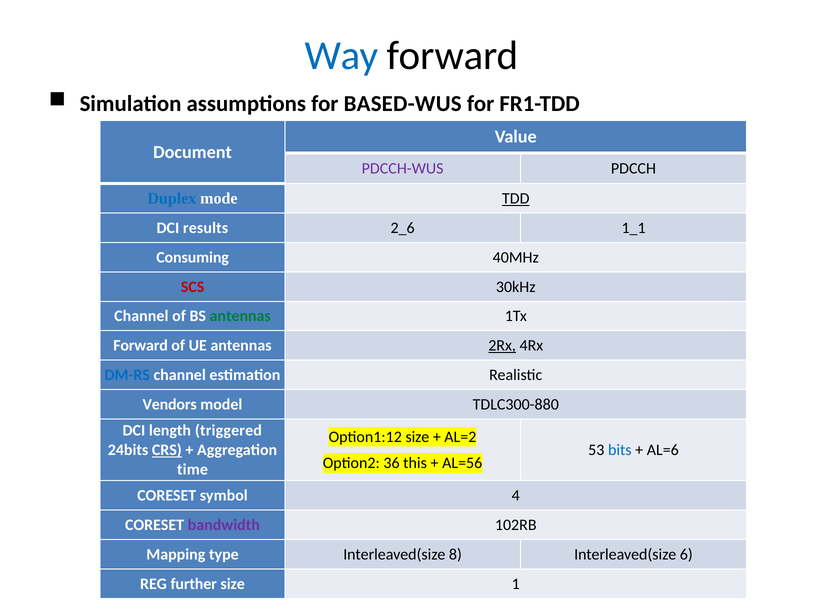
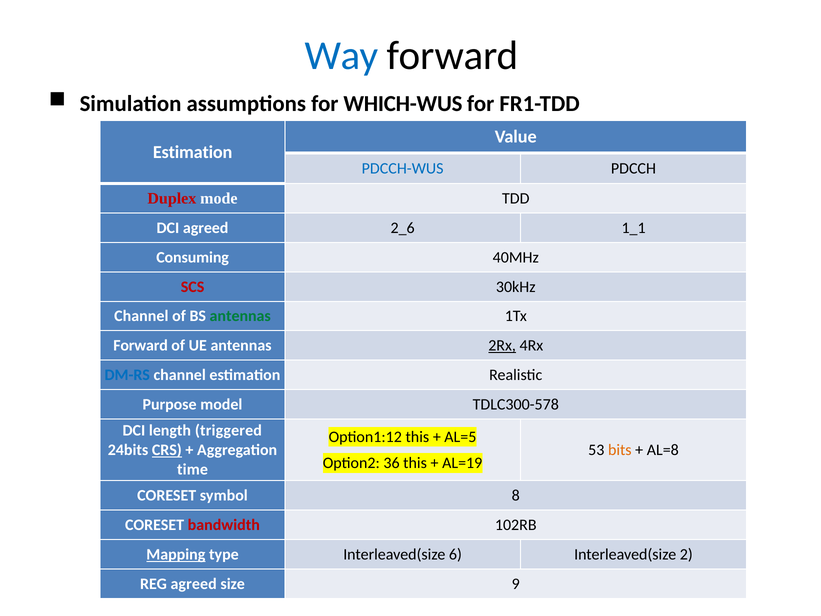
BASED-WUS: BASED-WUS -> WHICH-WUS
Document at (193, 152): Document -> Estimation
PDCCH-WUS colour: purple -> blue
Duplex colour: blue -> red
TDD underline: present -> none
DCI results: results -> agreed
Vendors: Vendors -> Purpose
TDLC300-880: TDLC300-880 -> TDLC300-578
Option1:12 size: size -> this
AL=2: AL=2 -> AL=5
bits colour: blue -> orange
AL=6: AL=6 -> AL=8
AL=56: AL=56 -> AL=19
4: 4 -> 8
bandwidth colour: purple -> red
Mapping underline: none -> present
8: 8 -> 6
6: 6 -> 2
REG further: further -> agreed
1: 1 -> 9
